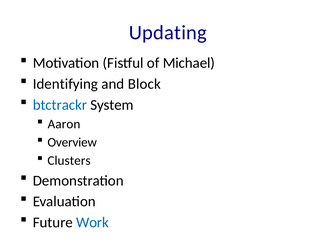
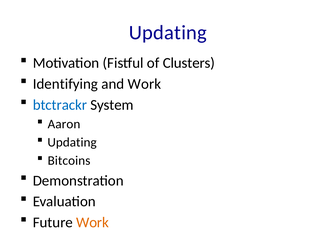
Michael: Michael -> Clusters
and Block: Block -> Work
Overview at (72, 142): Overview -> Updating
Clusters: Clusters -> Bitcoins
Work at (92, 222) colour: blue -> orange
